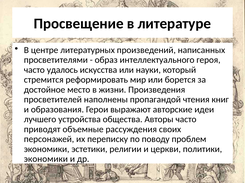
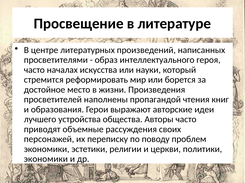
удалось: удалось -> началах
